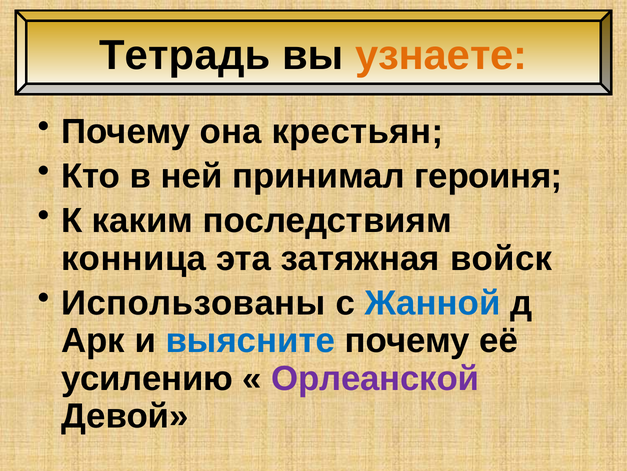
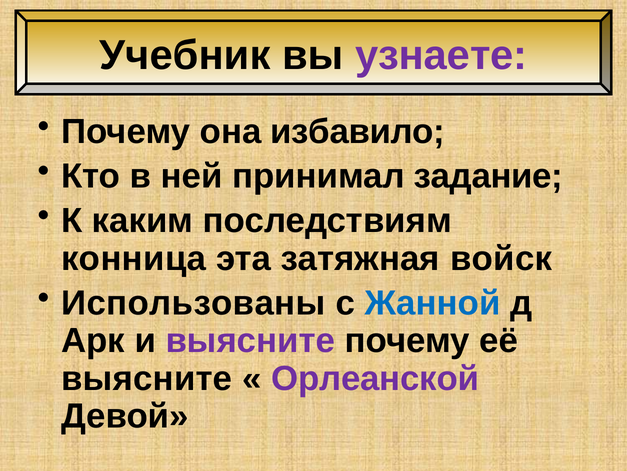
Тетрадь: Тетрадь -> Учебник
узнаете colour: orange -> purple
крестьян: крестьян -> избавило
героиня: героиня -> задание
выясните at (250, 340) colour: blue -> purple
усилению at (147, 378): усилению -> выясните
